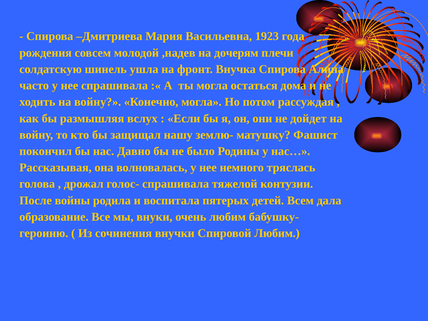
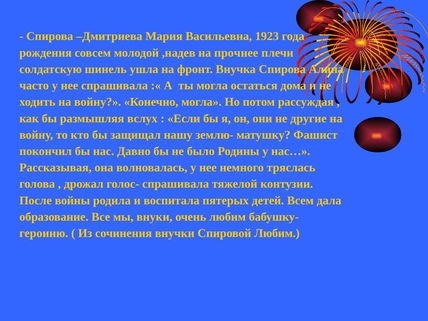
дочерям: дочерям -> прочнее
дойдет: дойдет -> другие
